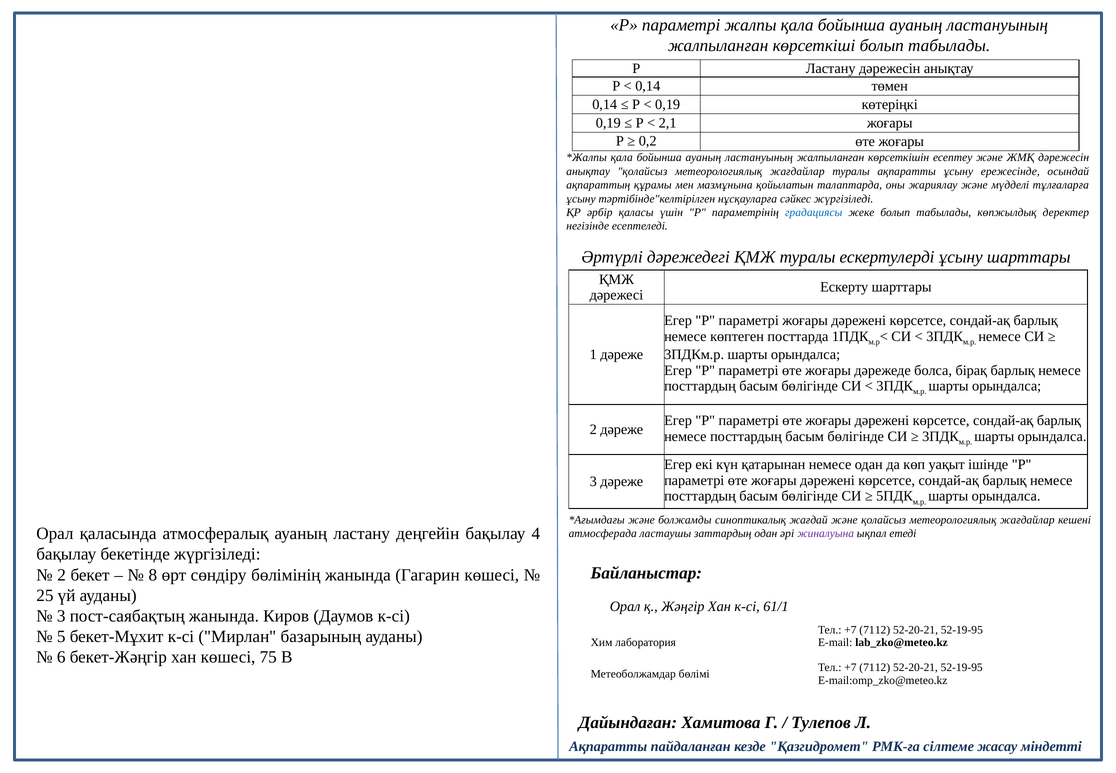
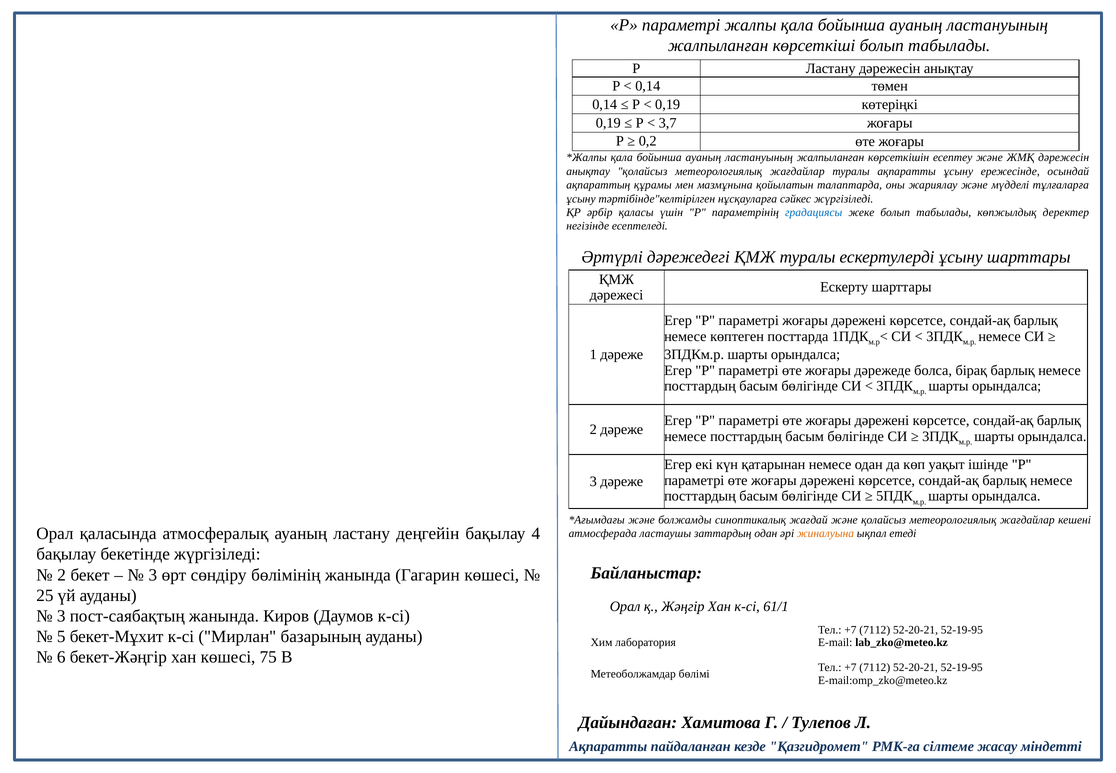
2,1: 2,1 -> 3,7
жиналуына colour: purple -> orange
8 at (153, 575): 8 -> 3
